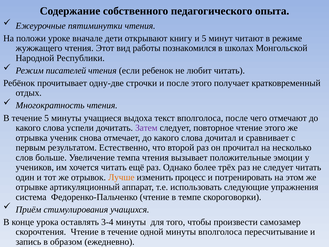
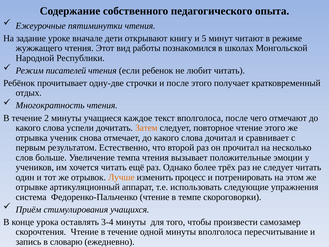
положи: положи -> задание
течение 5: 5 -> 2
выдоха: выдоха -> каждое
Затем colour: purple -> orange
образом: образом -> словарю
